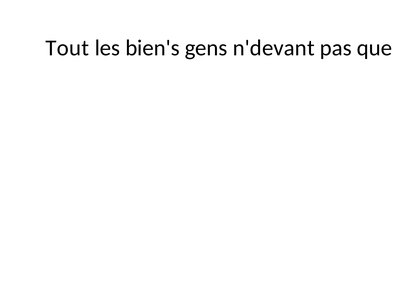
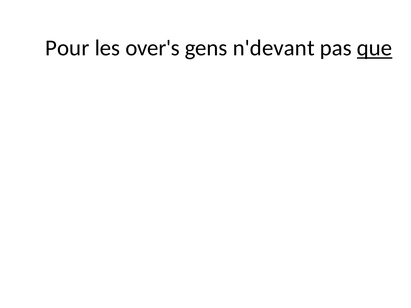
Tout: Tout -> Pour
bien's: bien's -> over's
que underline: none -> present
